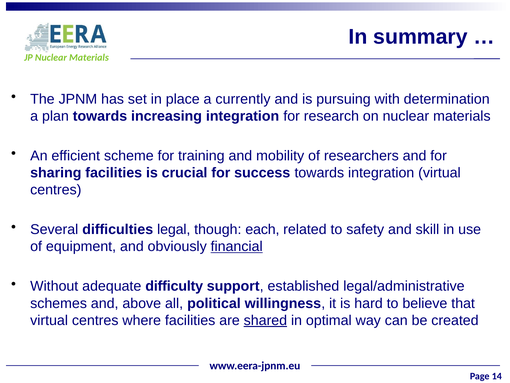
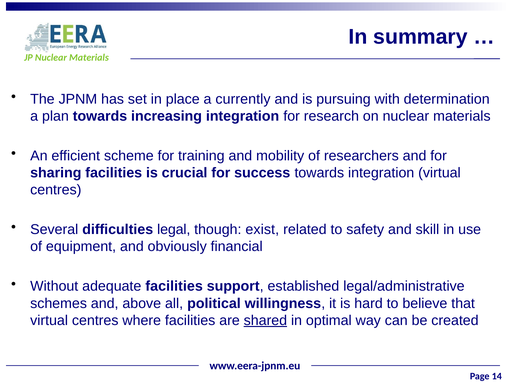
each: each -> exist
financial underline: present -> none
adequate difficulty: difficulty -> facilities
